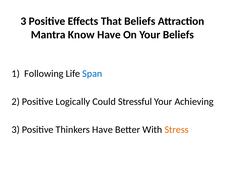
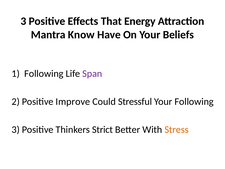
That Beliefs: Beliefs -> Energy
Span colour: blue -> purple
Logically: Logically -> Improve
Your Achieving: Achieving -> Following
Thinkers Have: Have -> Strict
